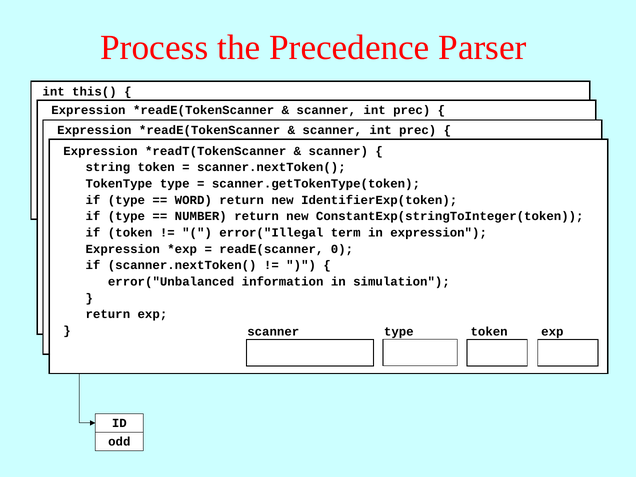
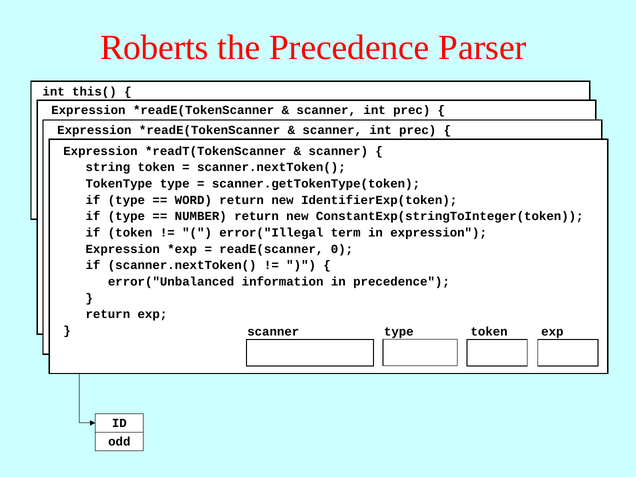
Process: Process -> Roberts
in simulation: simulation -> precedence
